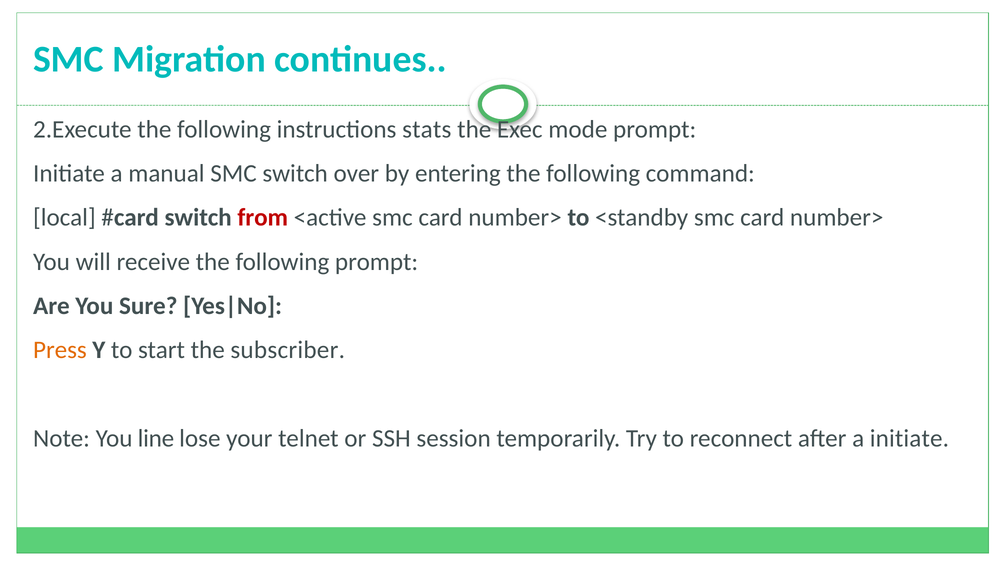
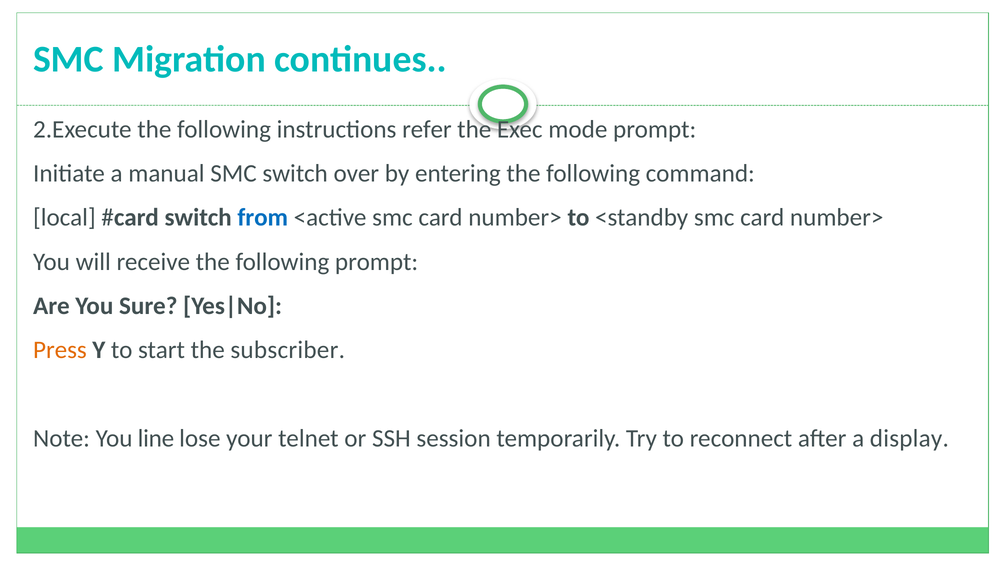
stats: stats -> refer
from colour: red -> blue
a initiate: initiate -> display
